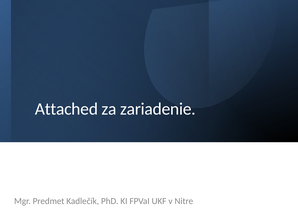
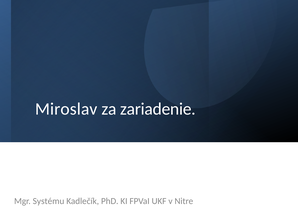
Attached: Attached -> Miroslav
Predmet: Predmet -> Systému
